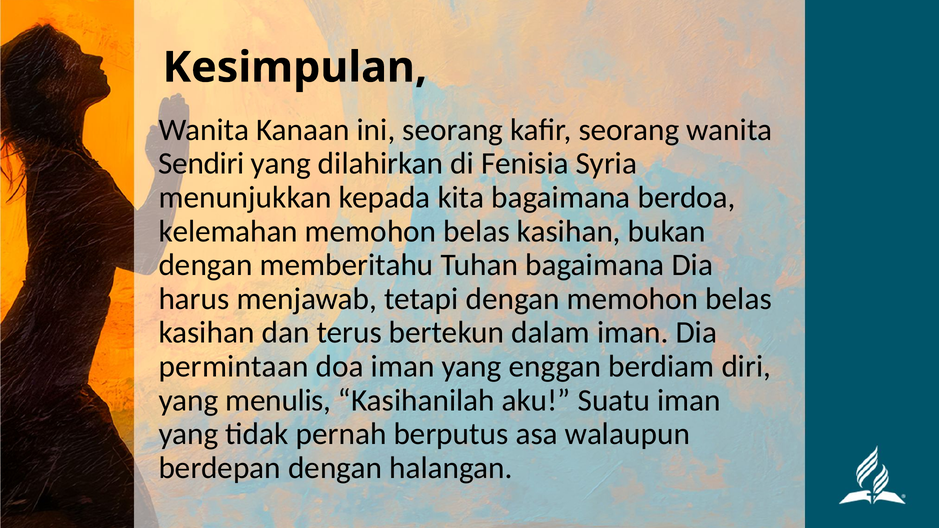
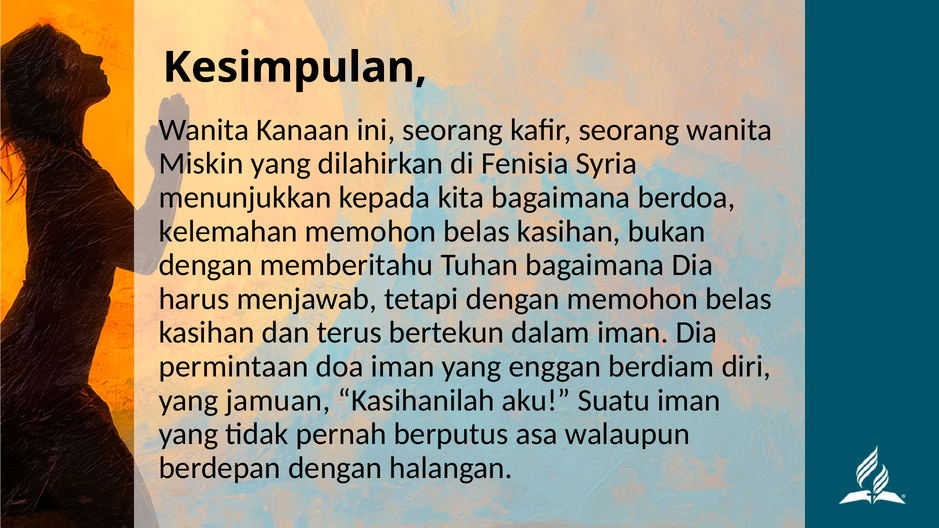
Sendiri: Sendiri -> Miskin
menulis: menulis -> jamuan
